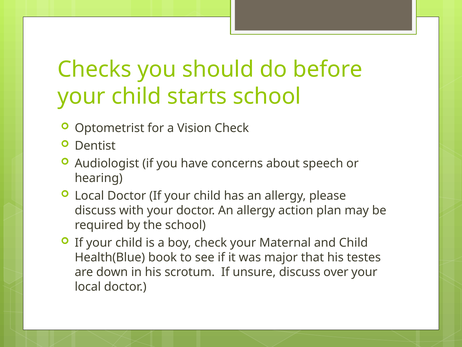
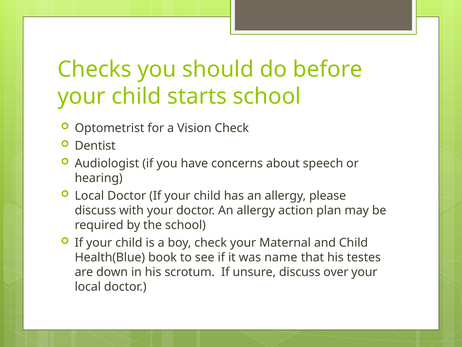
major: major -> name
